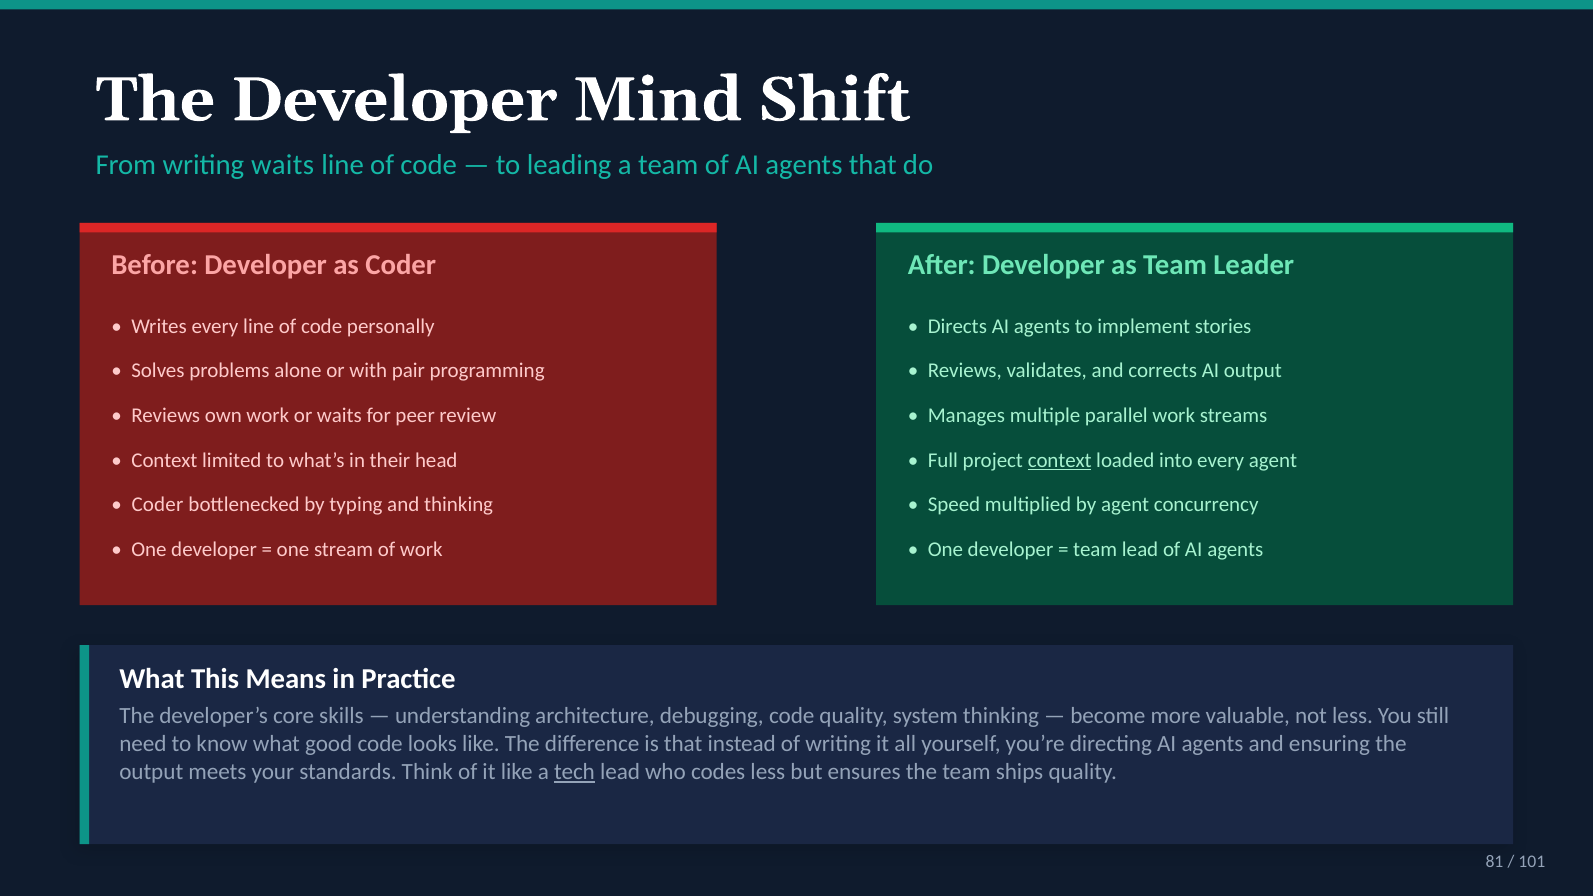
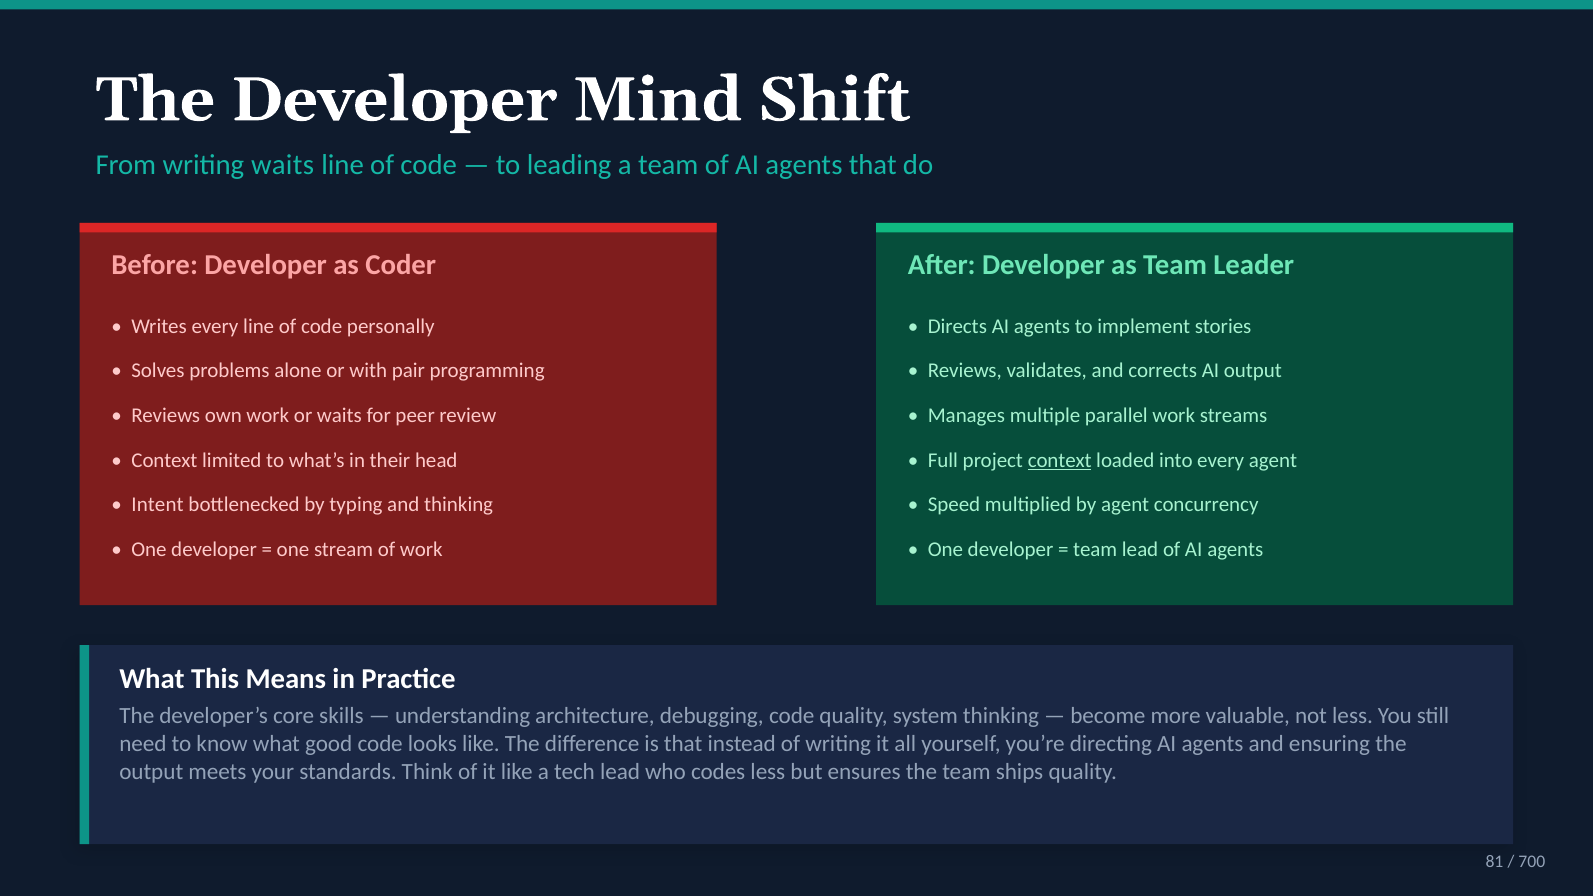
Coder at (157, 505): Coder -> Intent
tech underline: present -> none
101: 101 -> 700
